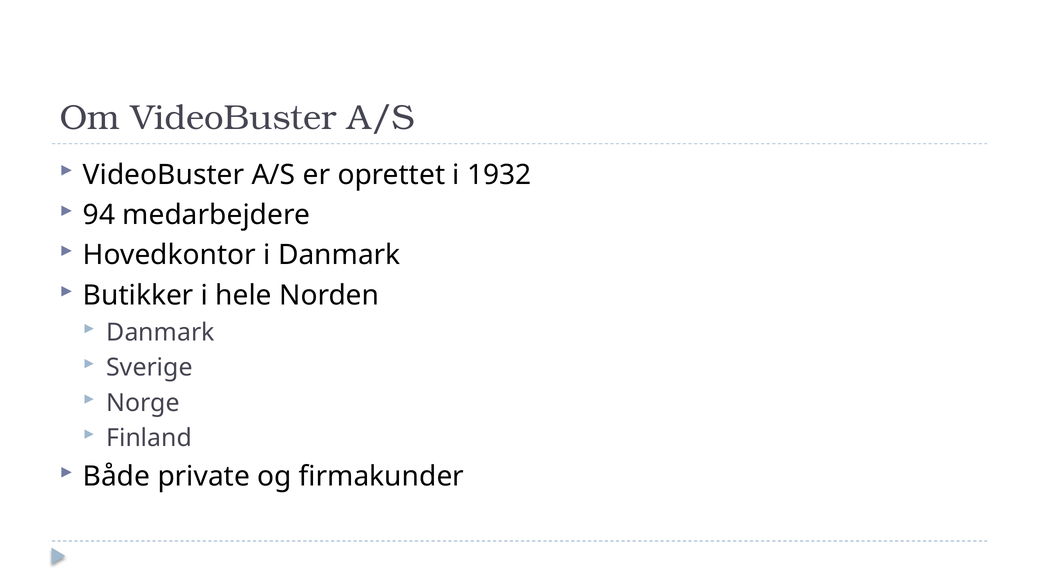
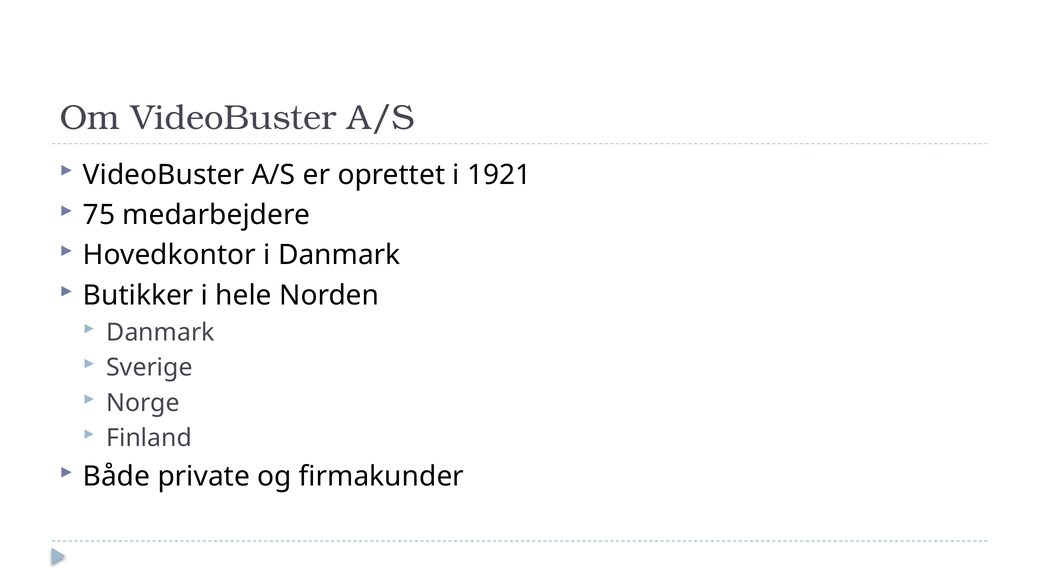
1932: 1932 -> 1921
94: 94 -> 75
